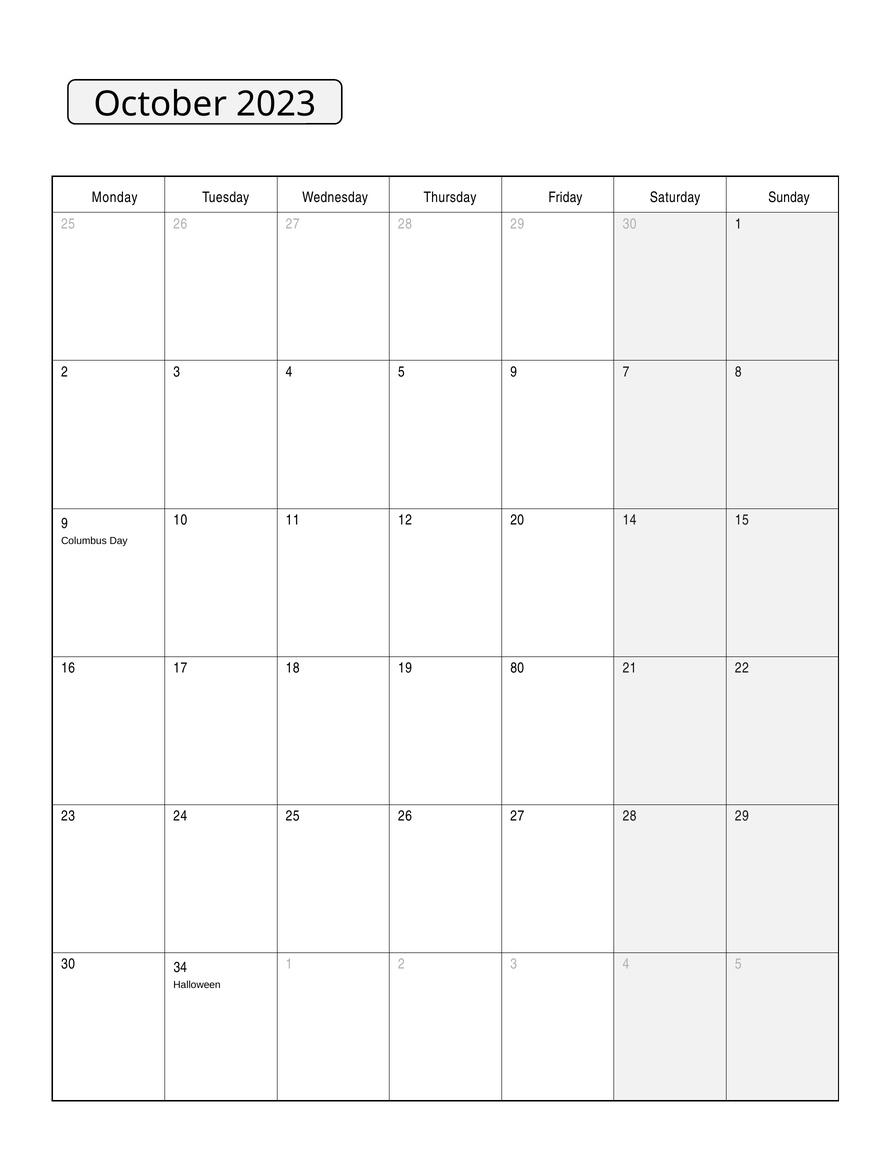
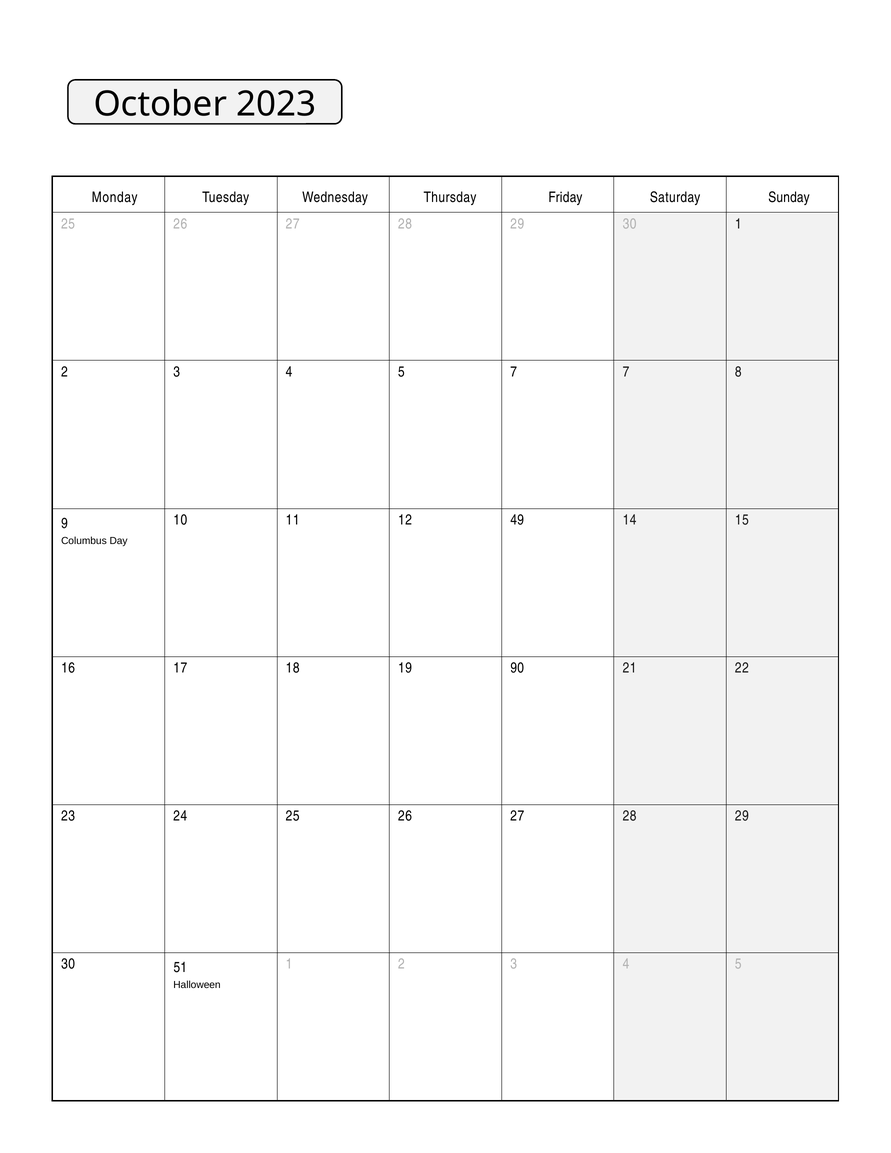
5 9: 9 -> 7
20: 20 -> 49
80: 80 -> 90
34: 34 -> 51
